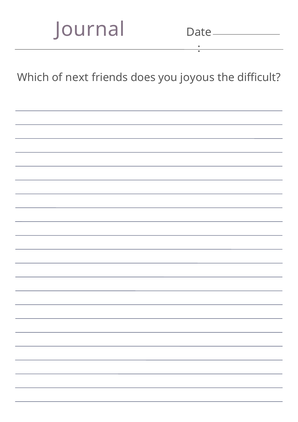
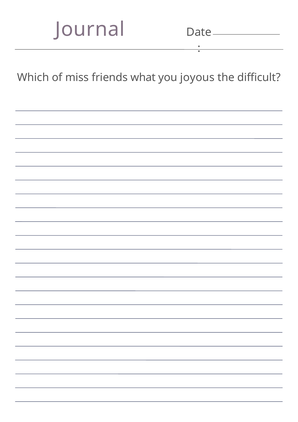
next: next -> miss
does: does -> what
